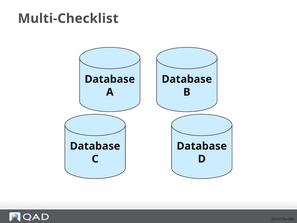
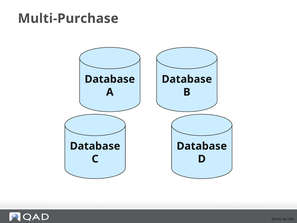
Multi-Checklist: Multi-Checklist -> Multi-Purchase
